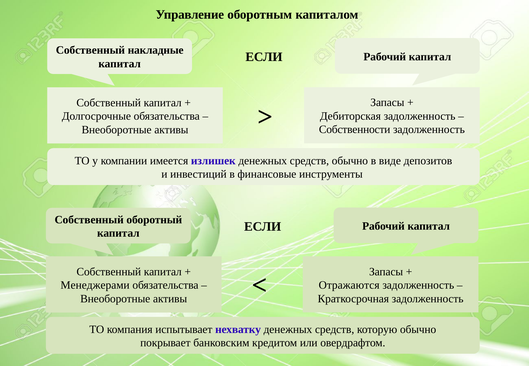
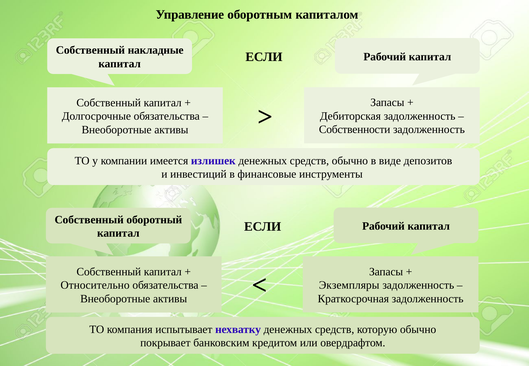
Отражаются: Отражаются -> Экземпляры
Менеджерами: Менеджерами -> Относительно
